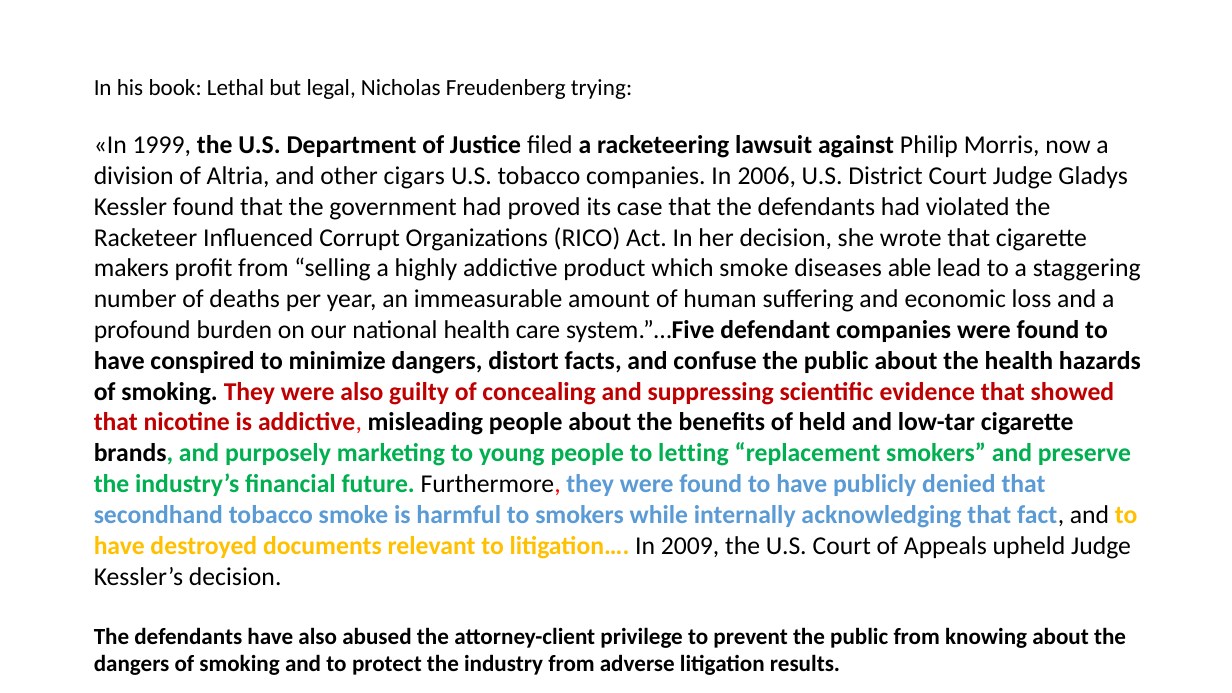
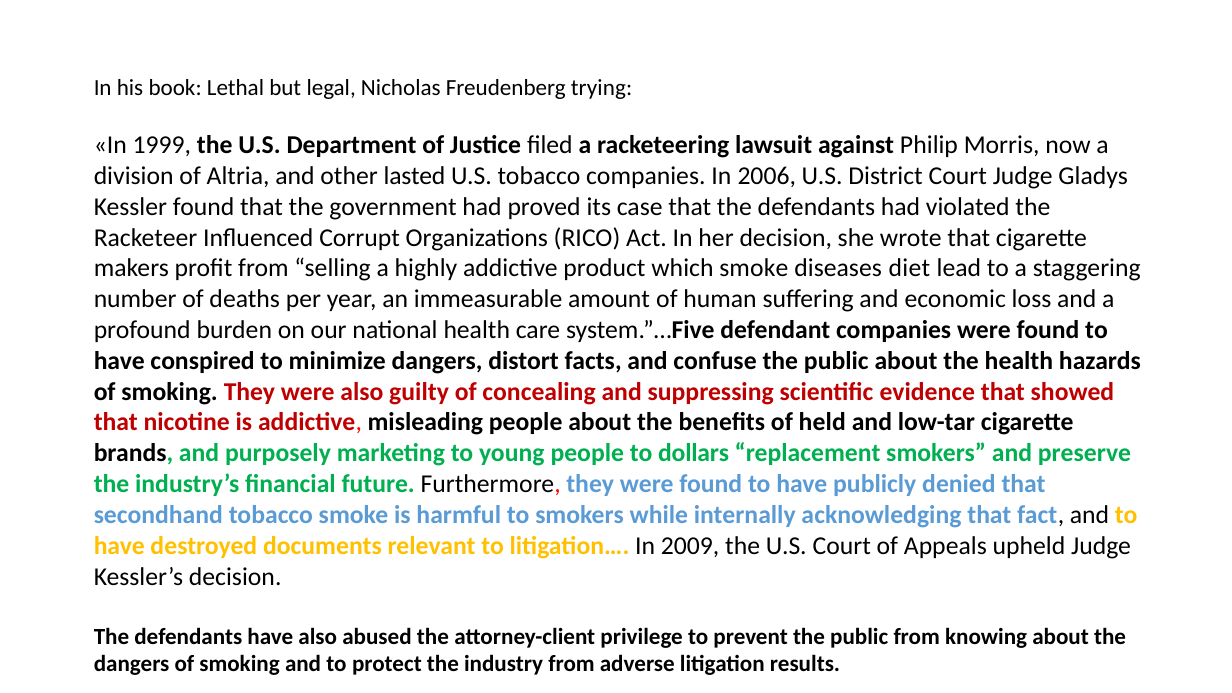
cigars: cigars -> lasted
able: able -> diet
letting: letting -> dollars
